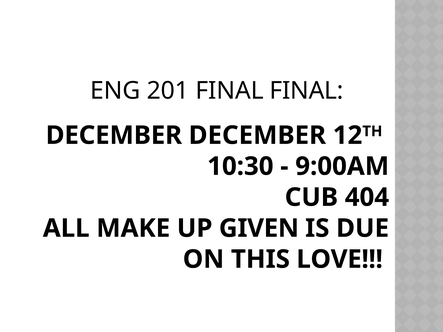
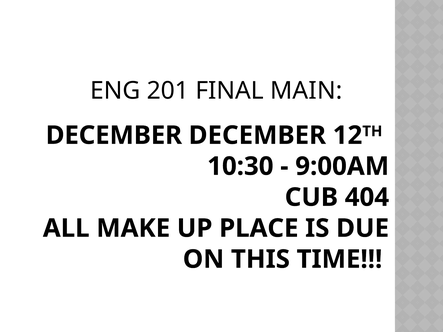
FINAL FINAL: FINAL -> MAIN
GIVEN: GIVEN -> PLACE
LOVE: LOVE -> TIME
